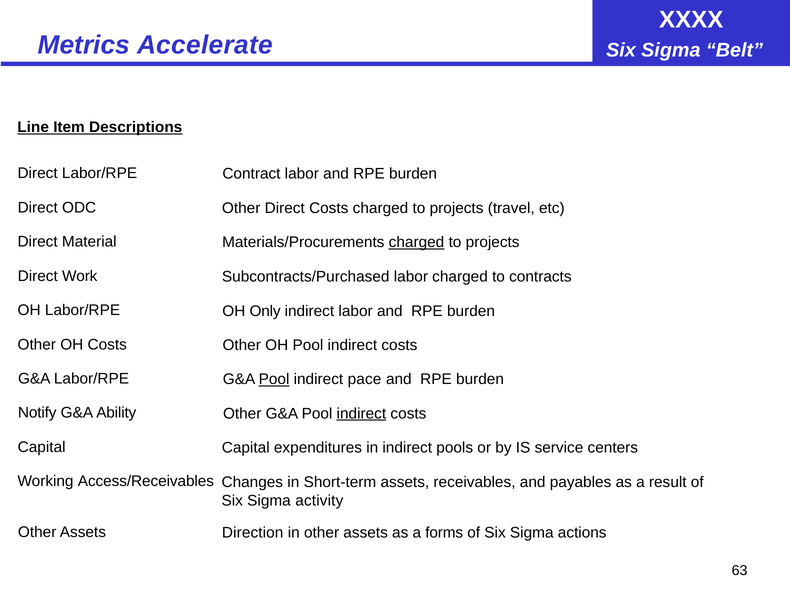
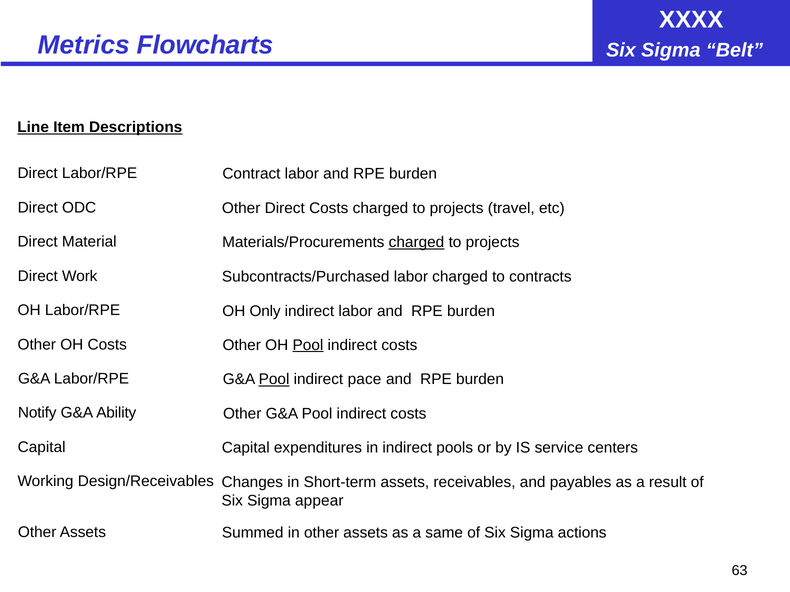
Accelerate: Accelerate -> Flowcharts
Pool at (308, 345) underline: none -> present
indirect at (361, 414) underline: present -> none
Access/Receivables: Access/Receivables -> Design/Receivables
activity: activity -> appear
Direction: Direction -> Summed
forms: forms -> same
